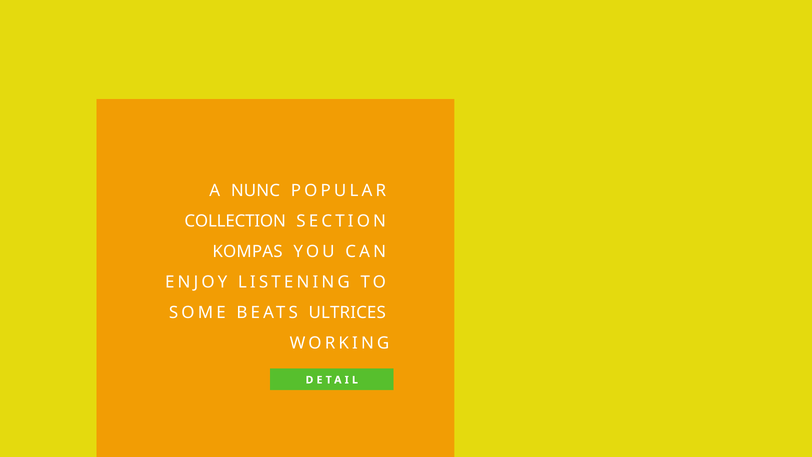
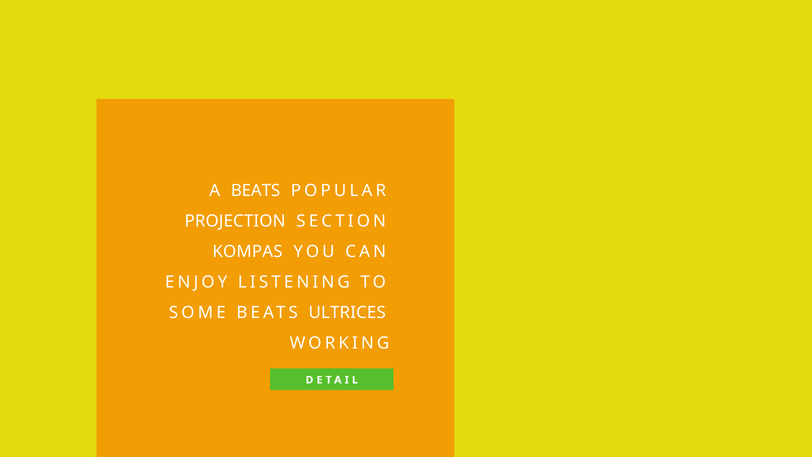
A NUNC: NUNC -> BEATS
COLLECTION: COLLECTION -> PROJECTION
